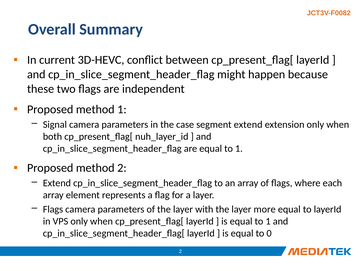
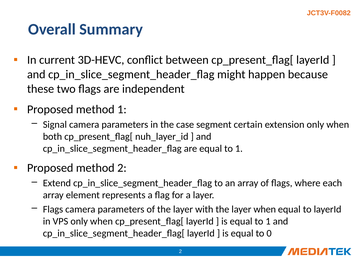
segment extend: extend -> certain
layer more: more -> when
